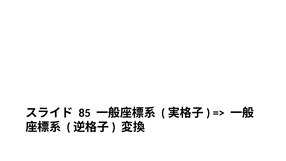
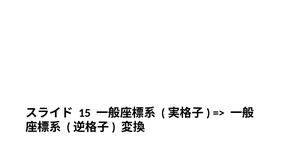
85: 85 -> 15
